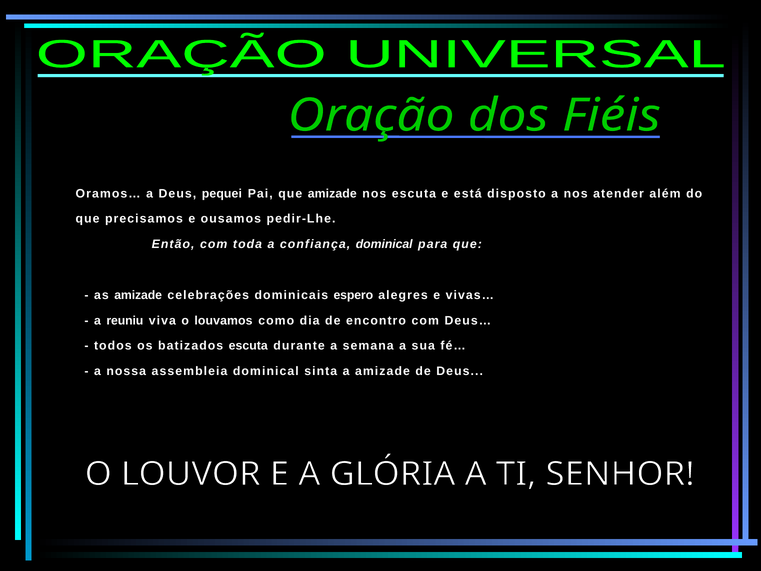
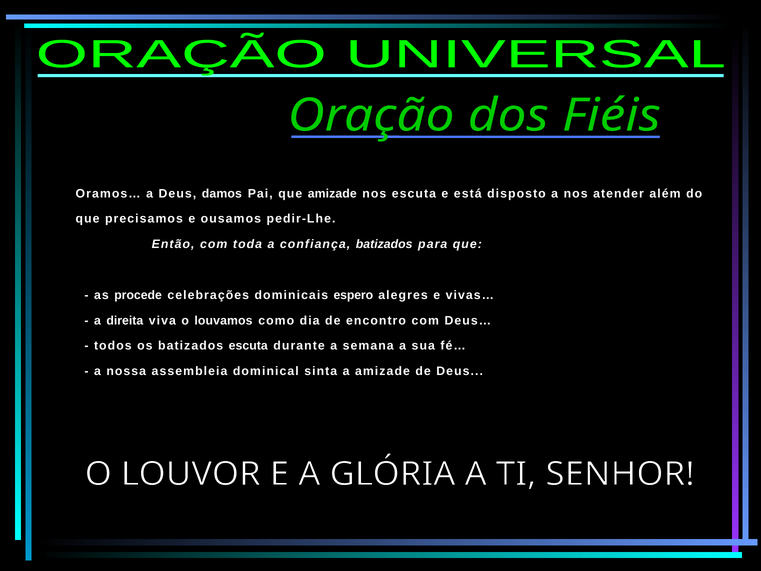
pequei: pequei -> damos
confiança dominical: dominical -> batizados
as amizade: amizade -> procede
reuniu: reuniu -> direita
